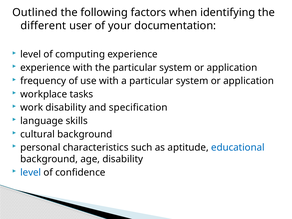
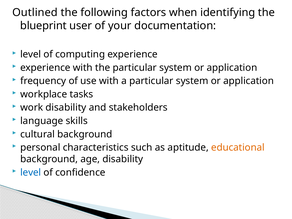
different: different -> blueprint
specification: specification -> stakeholders
educational colour: blue -> orange
